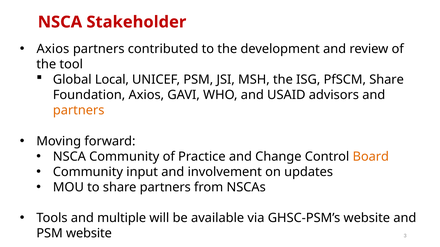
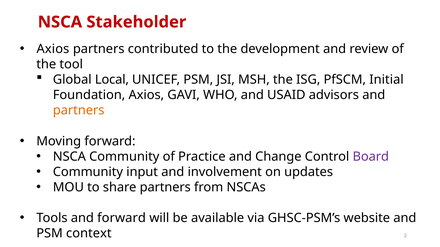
PfSCM Share: Share -> Initial
Board colour: orange -> purple
and multiple: multiple -> forward
PSM website: website -> context
